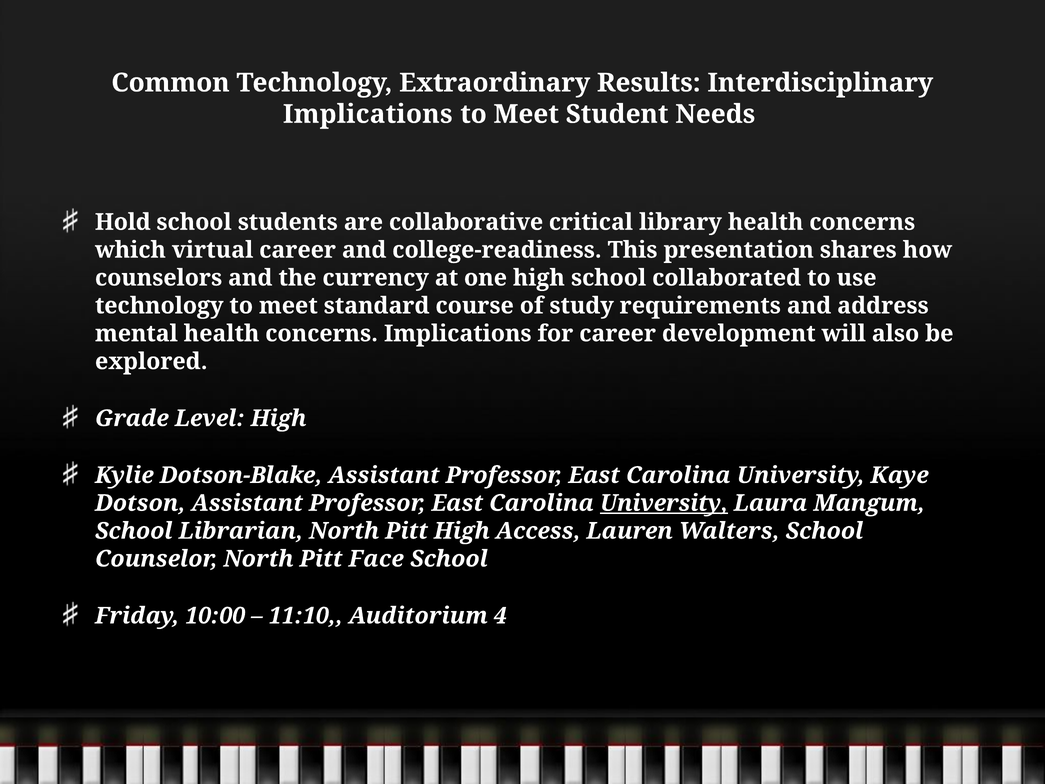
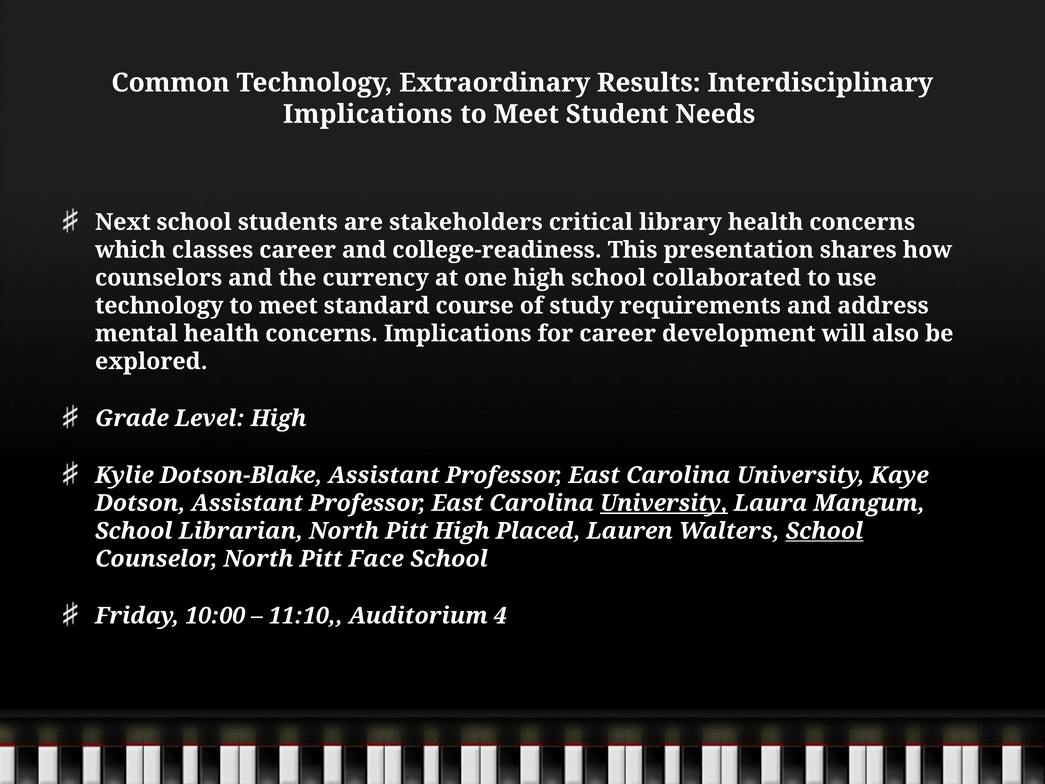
Hold: Hold -> Next
collaborative: collaborative -> stakeholders
virtual: virtual -> classes
Access: Access -> Placed
School at (824, 531) underline: none -> present
